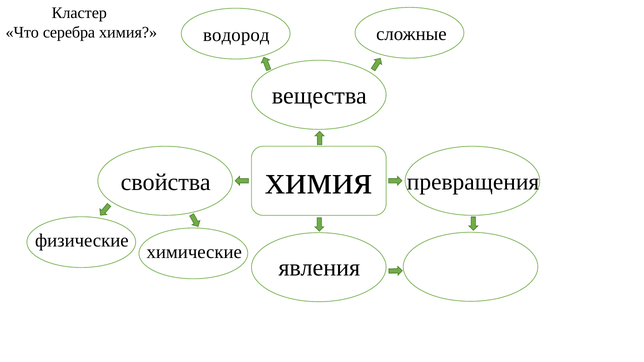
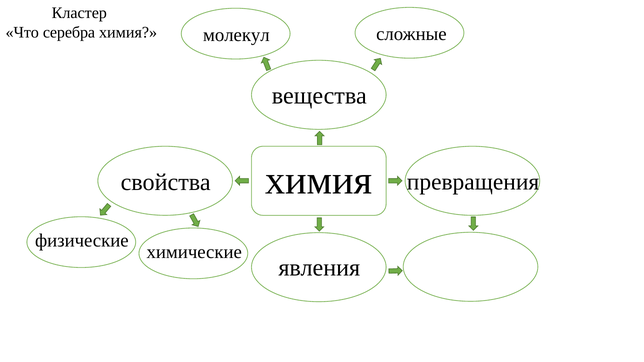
водород: водород -> молекул
